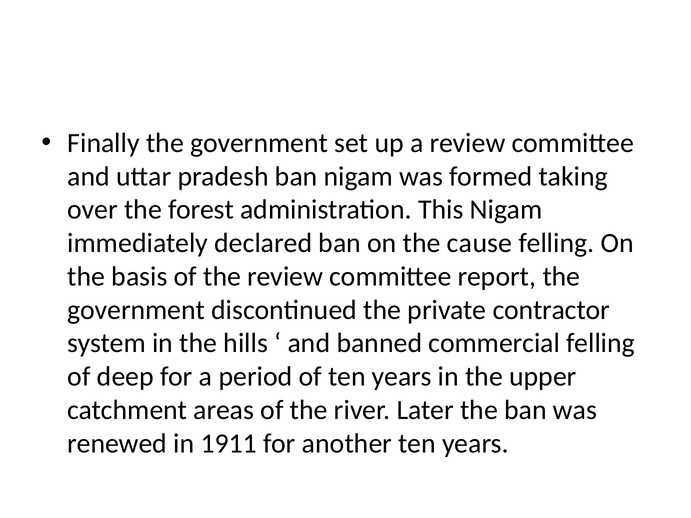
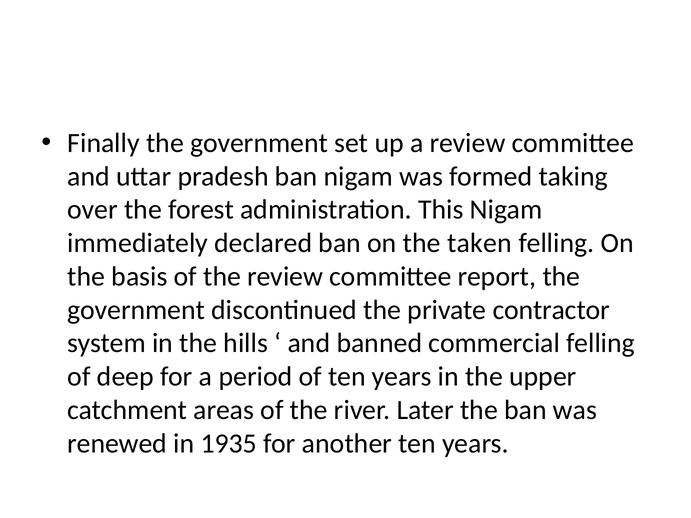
cause: cause -> taken
1911: 1911 -> 1935
